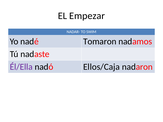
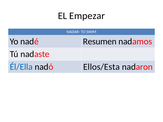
Tomaron: Tomaron -> Resumen
Él/Ella colour: purple -> blue
Ellos/Caja: Ellos/Caja -> Ellos/Esta
